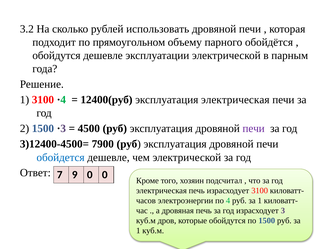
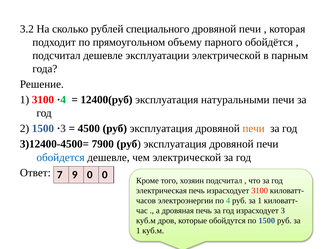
использовать: использовать -> специального
обойдутся at (56, 56): обойдутся -> подсчитал
эксплуатация электрическая: электрическая -> натуральными
печи at (254, 129) colour: purple -> orange
